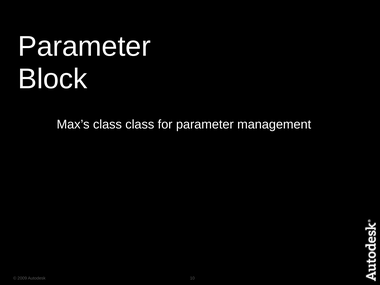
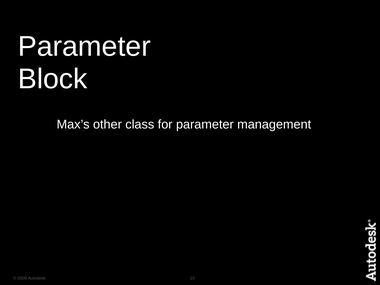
Max’s class: class -> other
